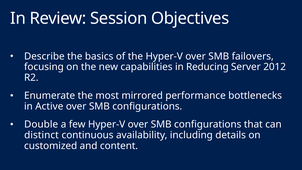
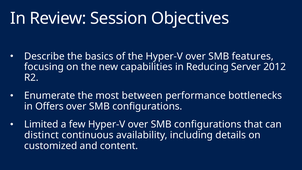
failovers: failovers -> features
mirrored: mirrored -> between
Active: Active -> Offers
Double: Double -> Limited
